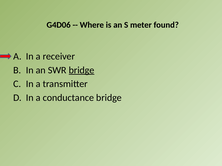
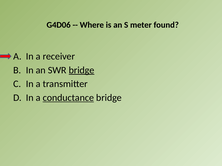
conductance underline: none -> present
